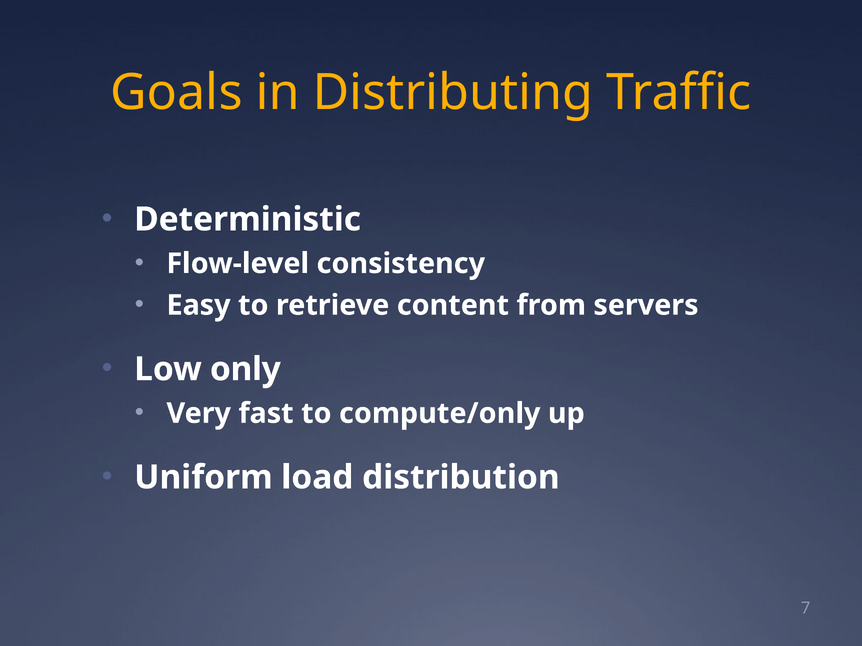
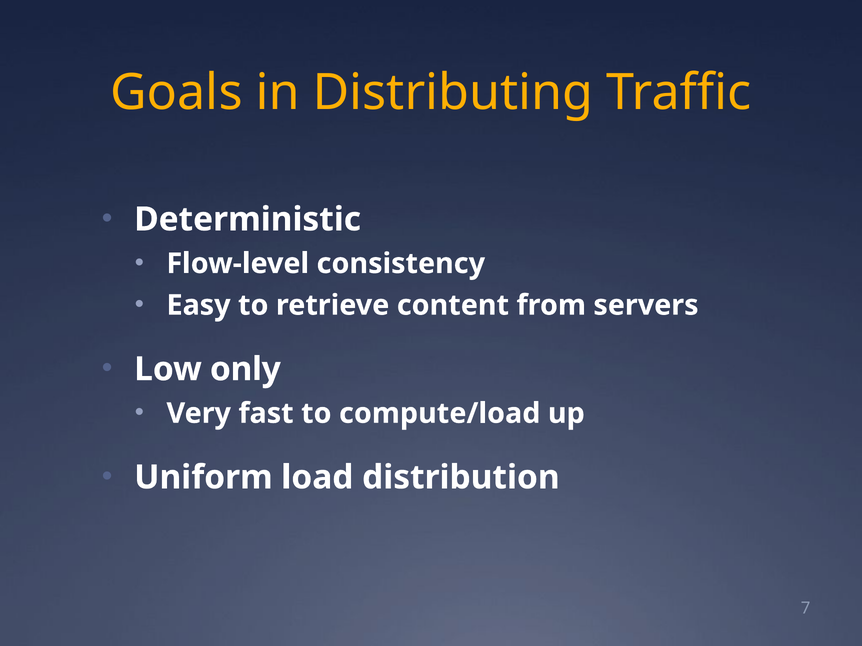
compute/only: compute/only -> compute/load
